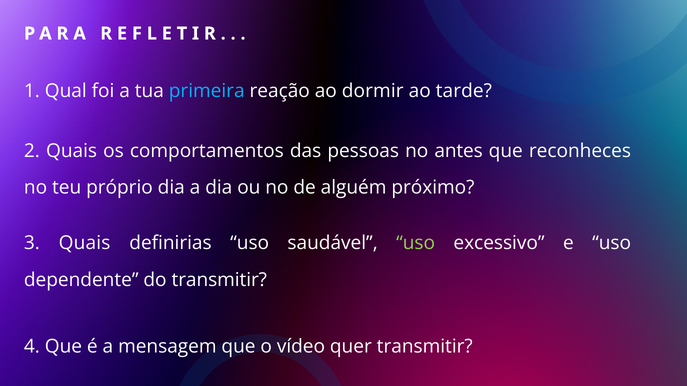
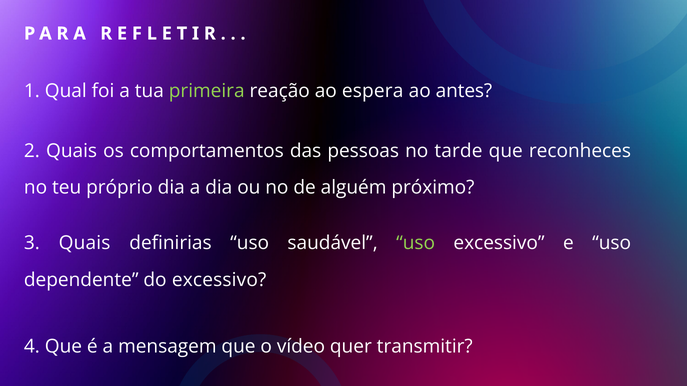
primeira colour: light blue -> light green
dormir: dormir -> espera
tarde: tarde -> antes
antes: antes -> tarde
do transmitir: transmitir -> excessivo
